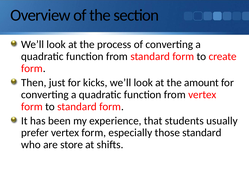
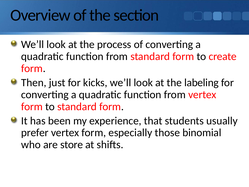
amount: amount -> labeling
those standard: standard -> binomial
